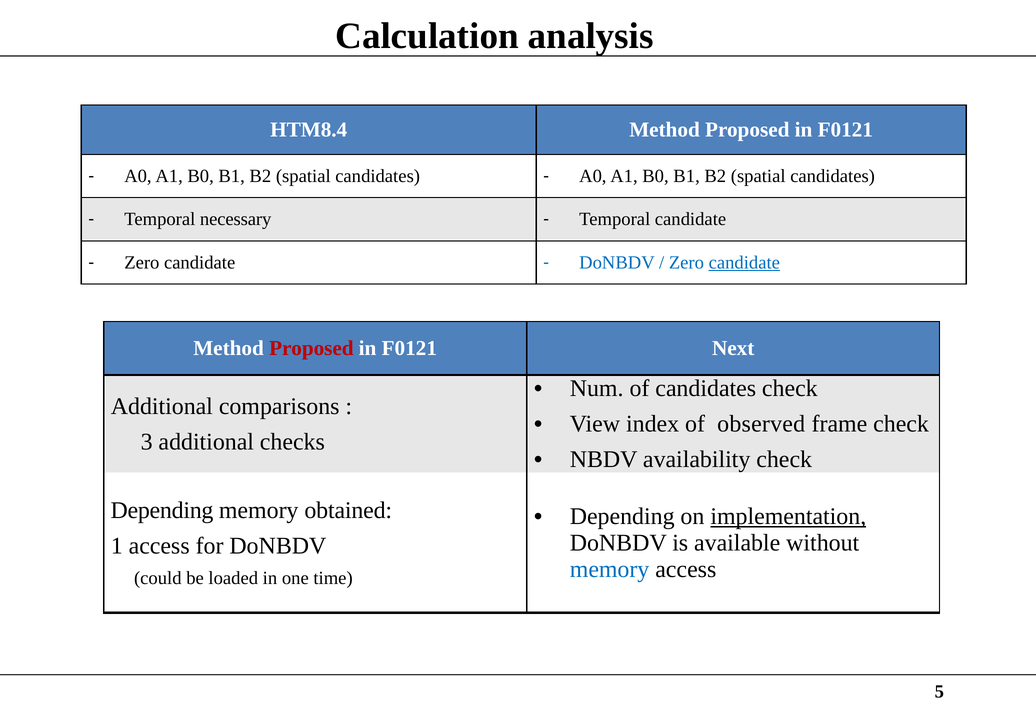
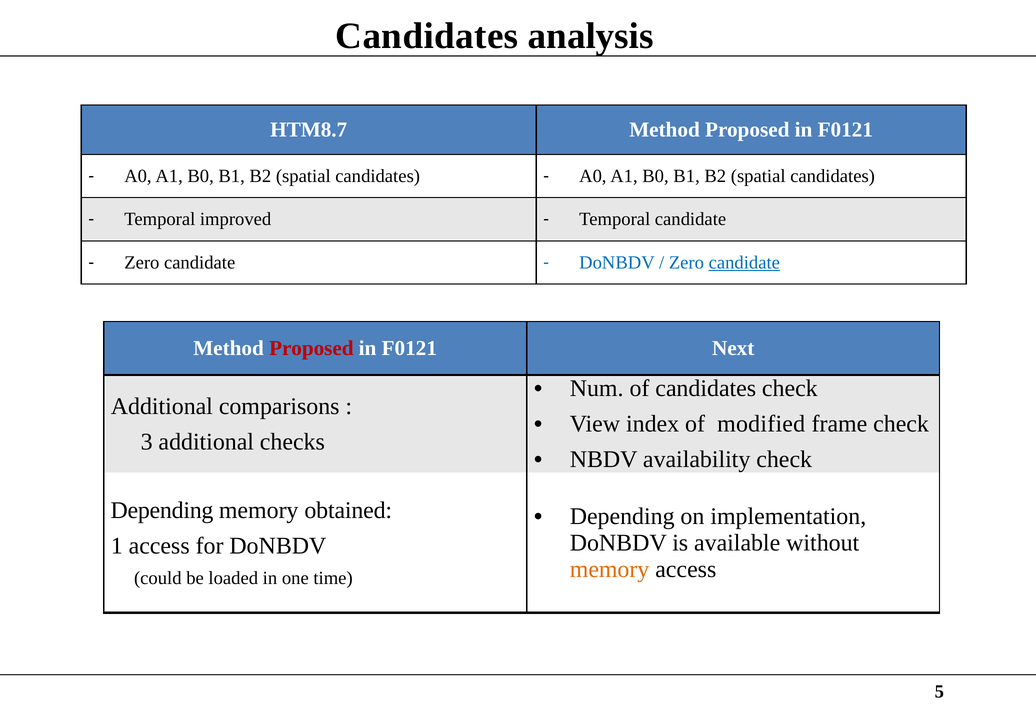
Calculation at (427, 36): Calculation -> Candidates
HTM8.4: HTM8.4 -> HTM8.7
necessary: necessary -> improved
observed: observed -> modified
implementation underline: present -> none
memory at (610, 569) colour: blue -> orange
